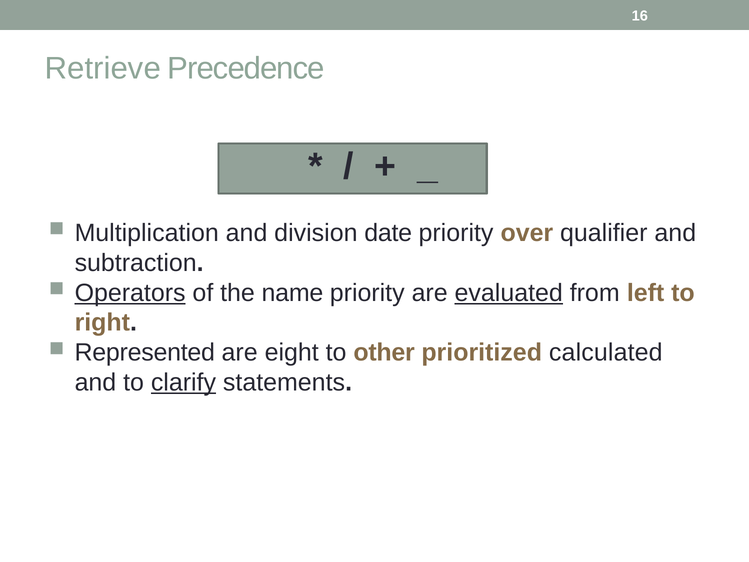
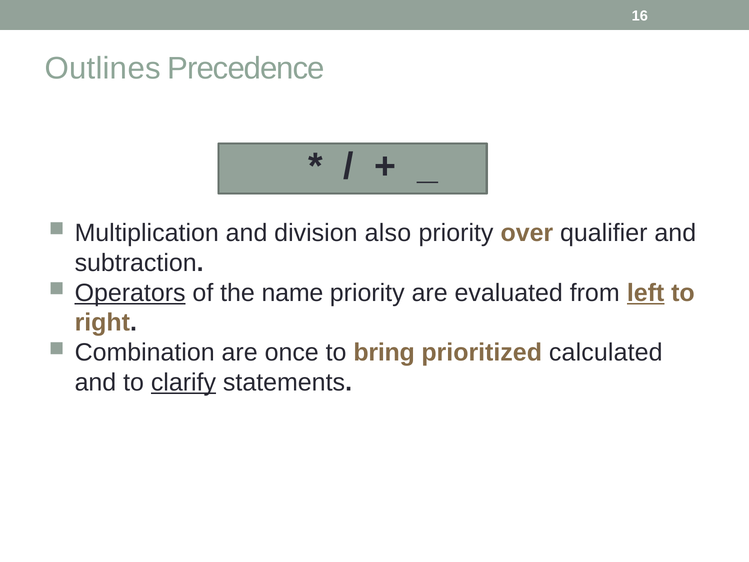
Retrieve: Retrieve -> Outlines
date: date -> also
evaluated underline: present -> none
left underline: none -> present
Represented: Represented -> Combination
eight: eight -> once
other: other -> bring
